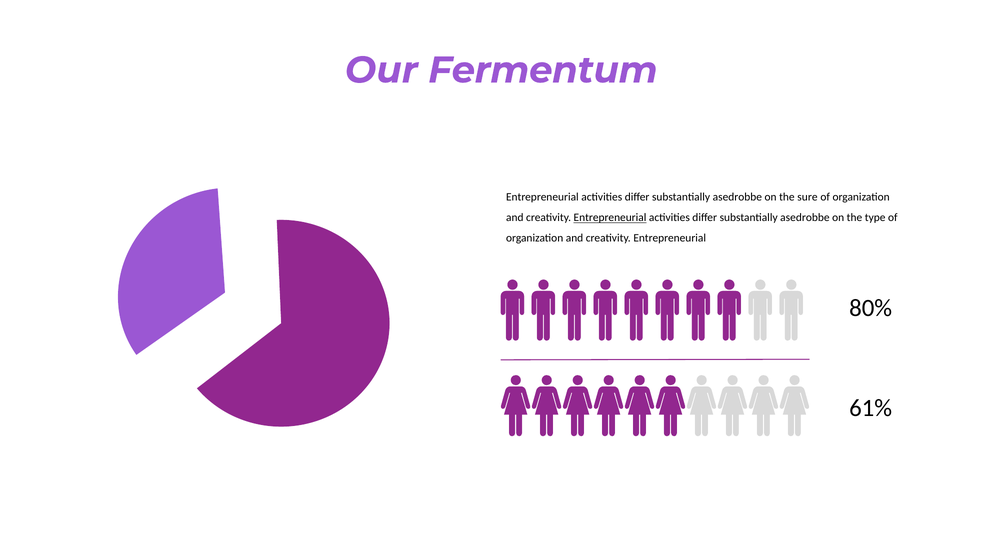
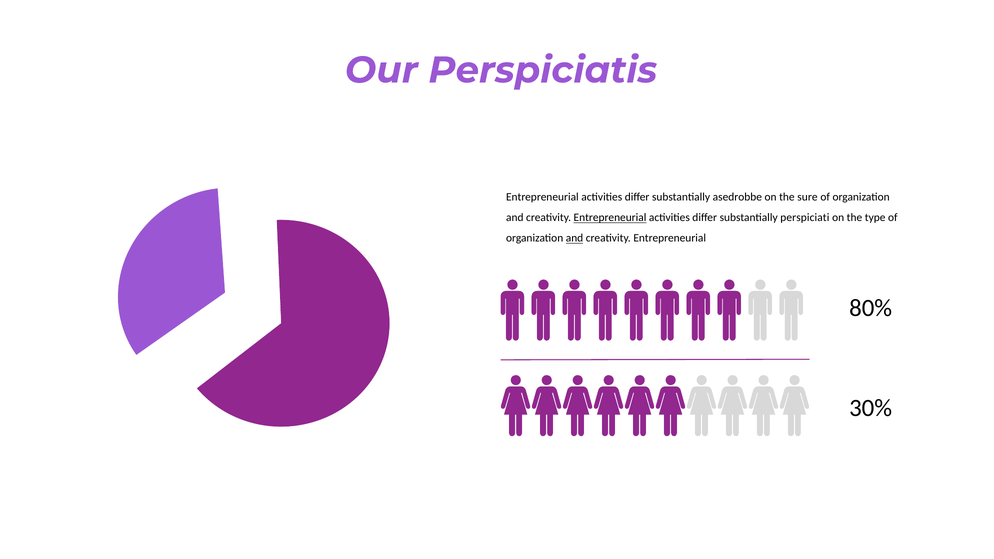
Fermentum: Fermentum -> Perspiciatis
asedrobbe at (805, 218): asedrobbe -> perspiciati
and at (575, 238) underline: none -> present
61%: 61% -> 30%
